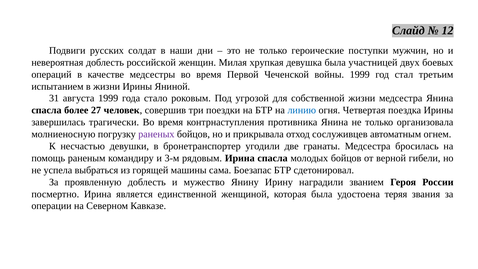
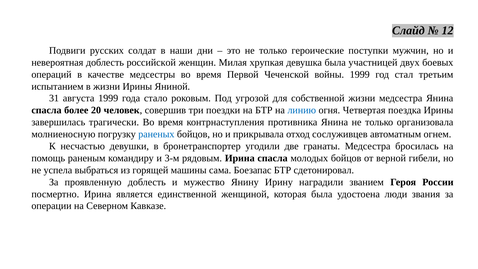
27: 27 -> 20
раненых colour: purple -> blue
теряя: теряя -> люди
